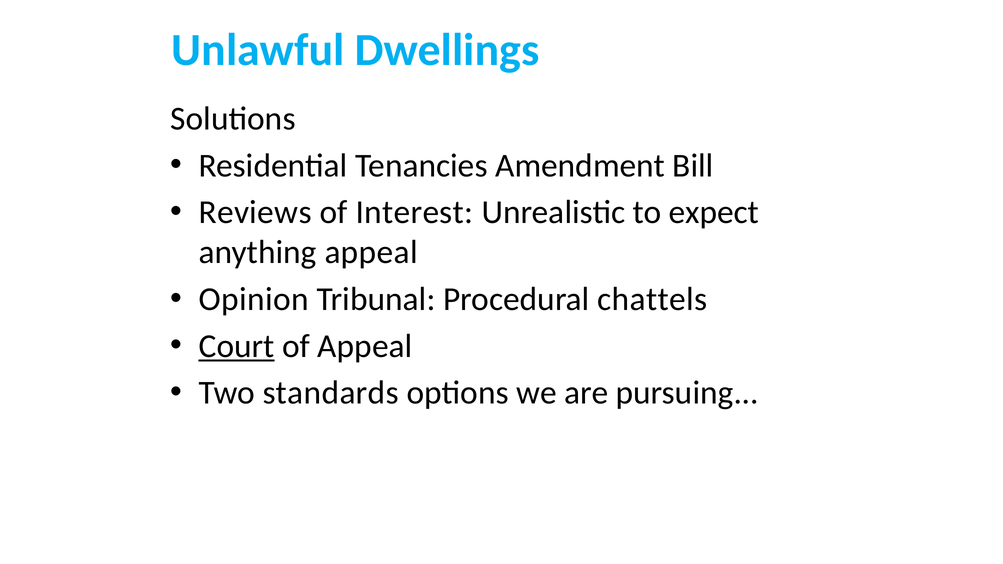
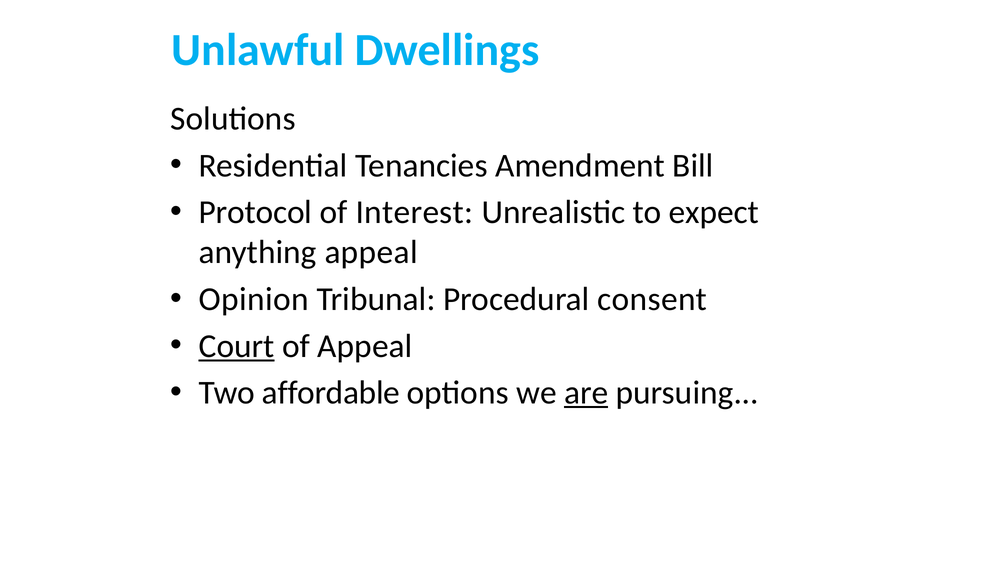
Reviews: Reviews -> Protocol
chattels: chattels -> consent
standards: standards -> affordable
are underline: none -> present
